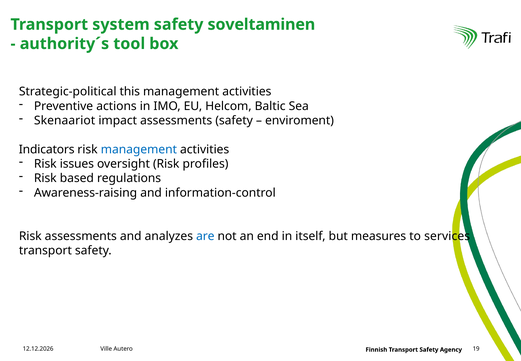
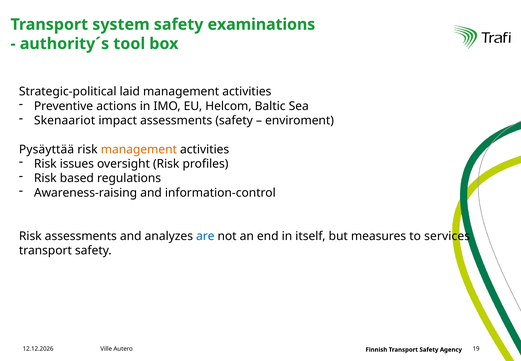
soveltaminen: soveltaminen -> examinations
this: this -> laid
Indicators: Indicators -> Pysäyttää
management at (139, 149) colour: blue -> orange
